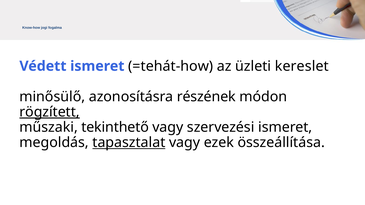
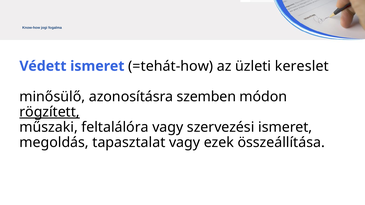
részének: részének -> szemben
tekinthető: tekinthető -> feltalálóra
tapasztalat underline: present -> none
